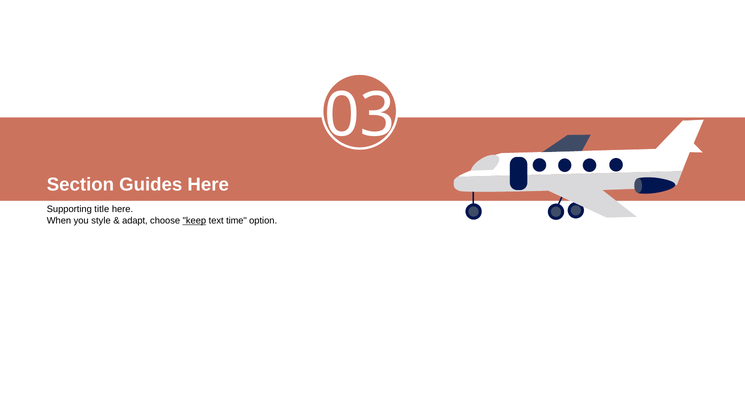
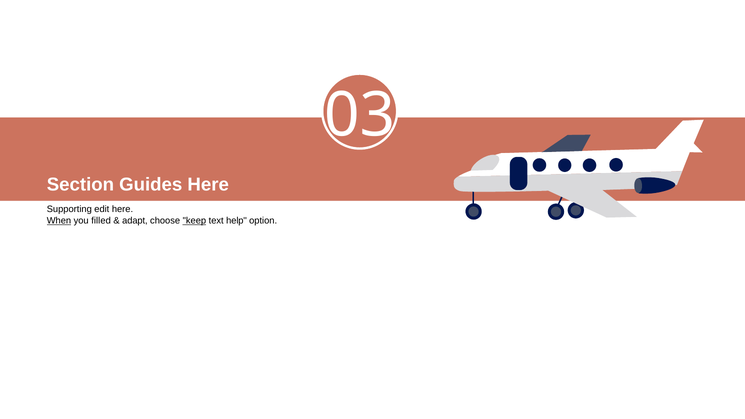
title: title -> edit
When underline: none -> present
style: style -> filled
time: time -> help
